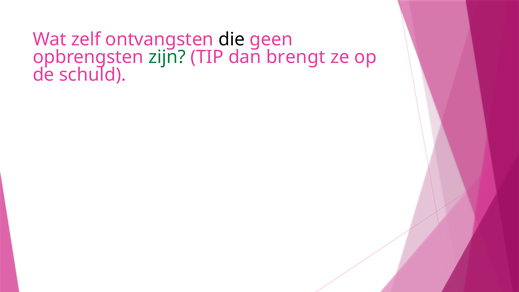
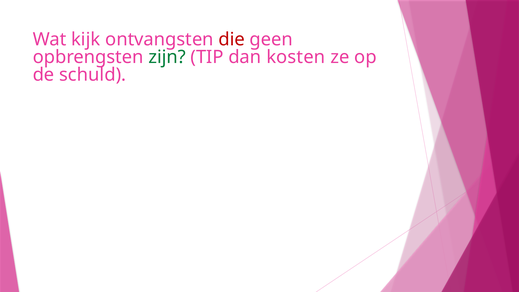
zelf: zelf -> kijk
die colour: black -> red
brengt: brengt -> kosten
